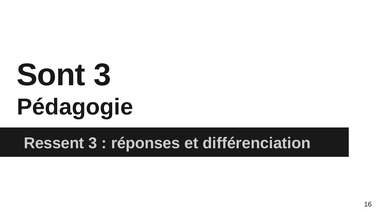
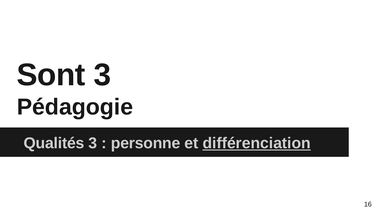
Ressent: Ressent -> Qualités
réponses: réponses -> personne
différenciation underline: none -> present
